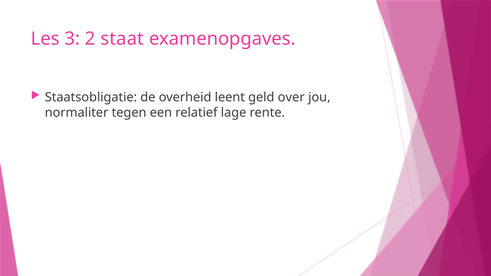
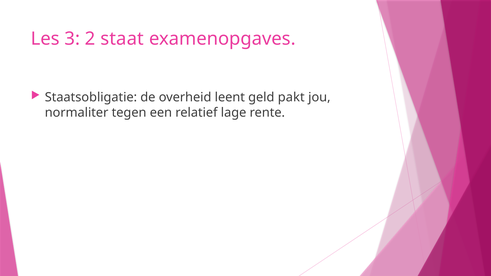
over: over -> pakt
